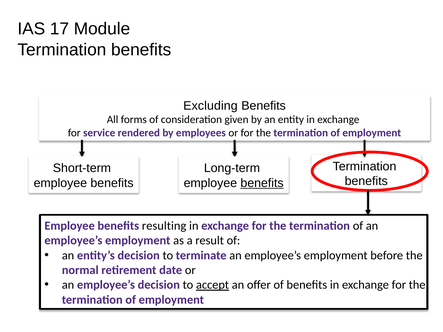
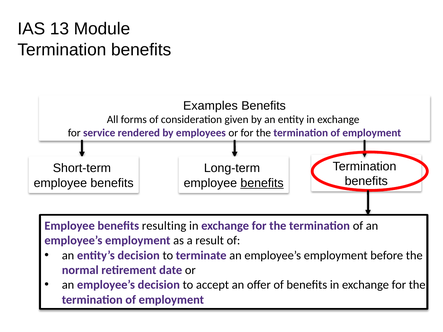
17: 17 -> 13
Excluding: Excluding -> Examples
accept underline: present -> none
